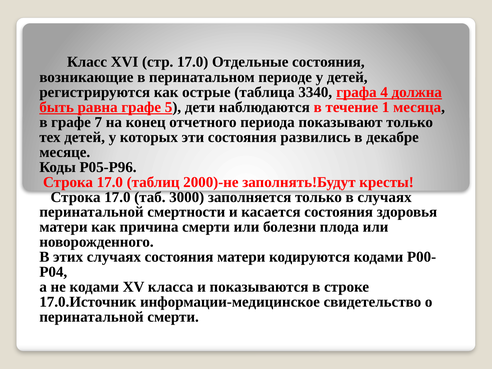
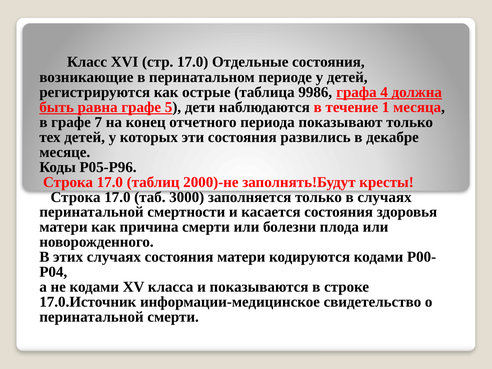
3340: 3340 -> 9986
